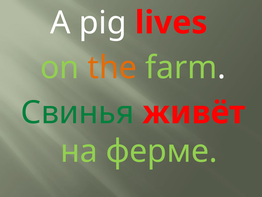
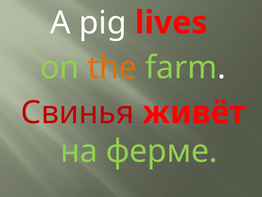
Свинья colour: green -> red
